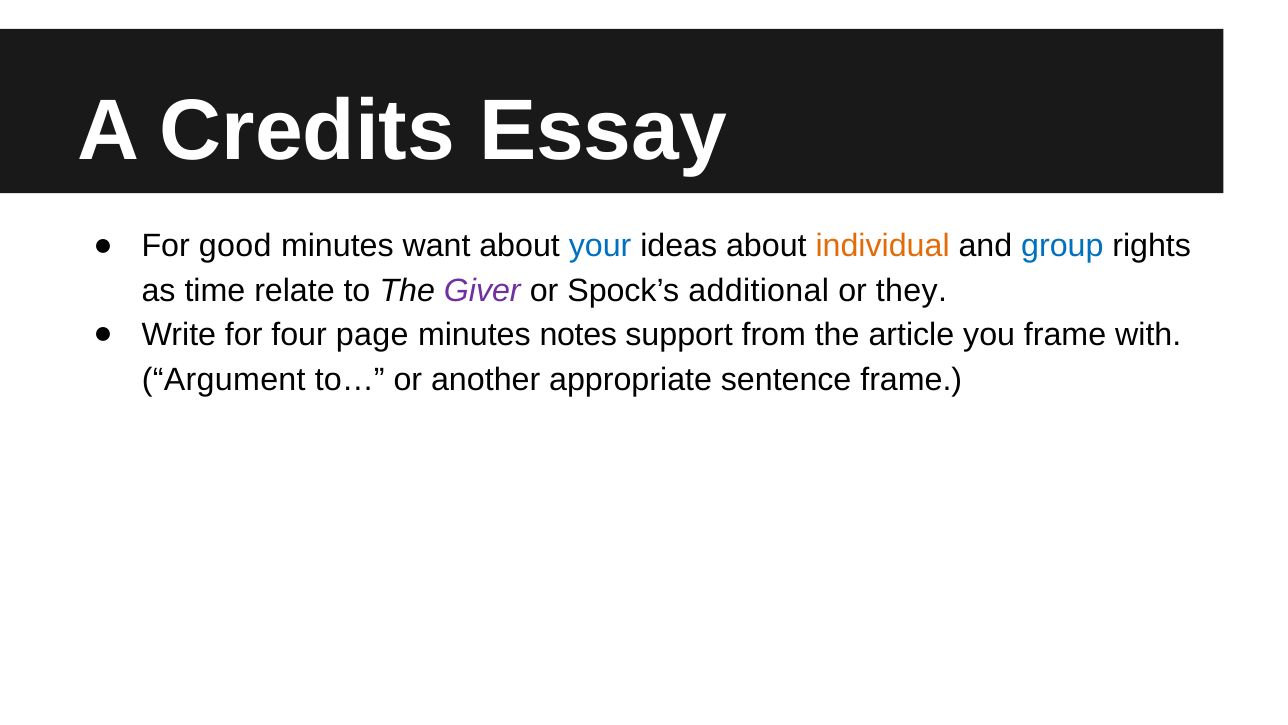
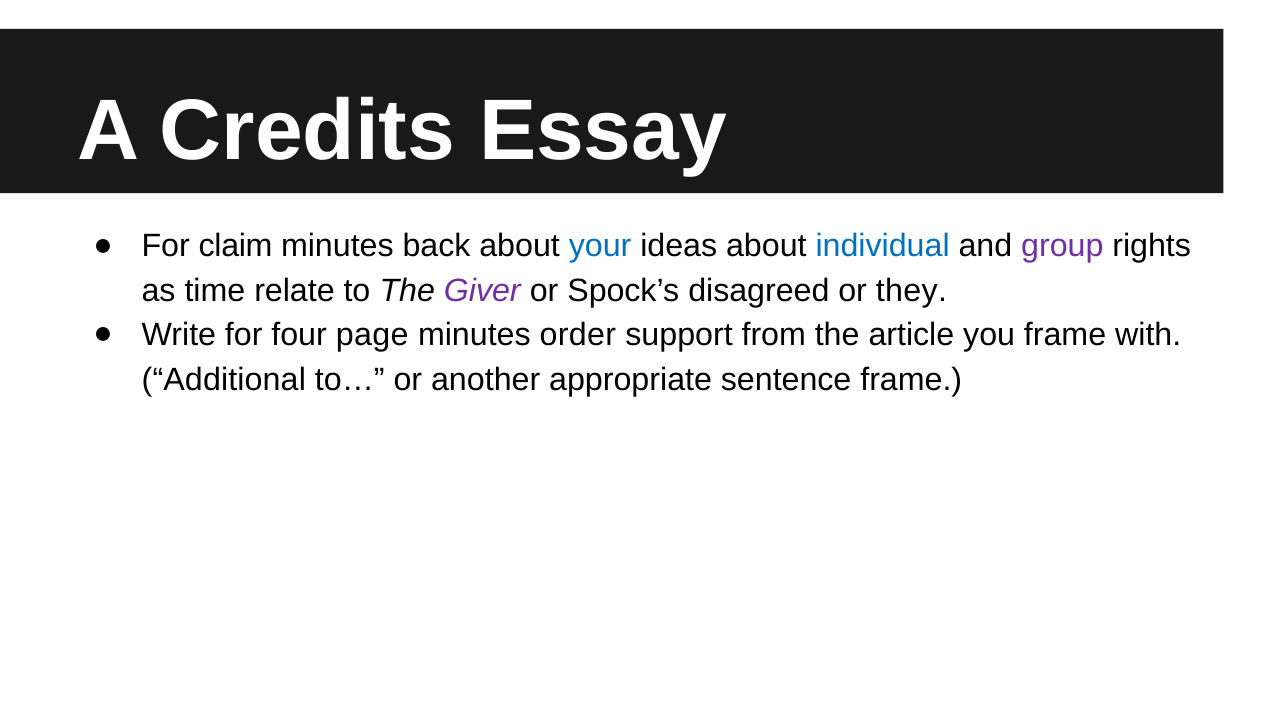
good: good -> claim
want: want -> back
individual colour: orange -> blue
group colour: blue -> purple
additional: additional -> disagreed
notes: notes -> order
Argument: Argument -> Additional
